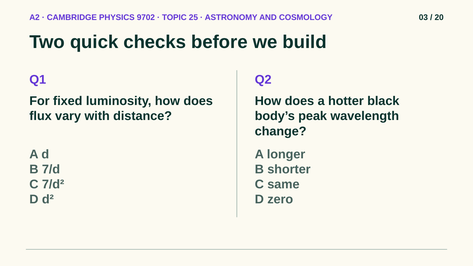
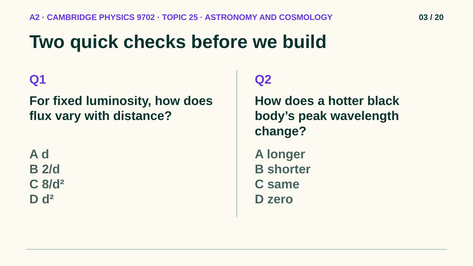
7/d: 7/d -> 2/d
7/d²: 7/d² -> 8/d²
